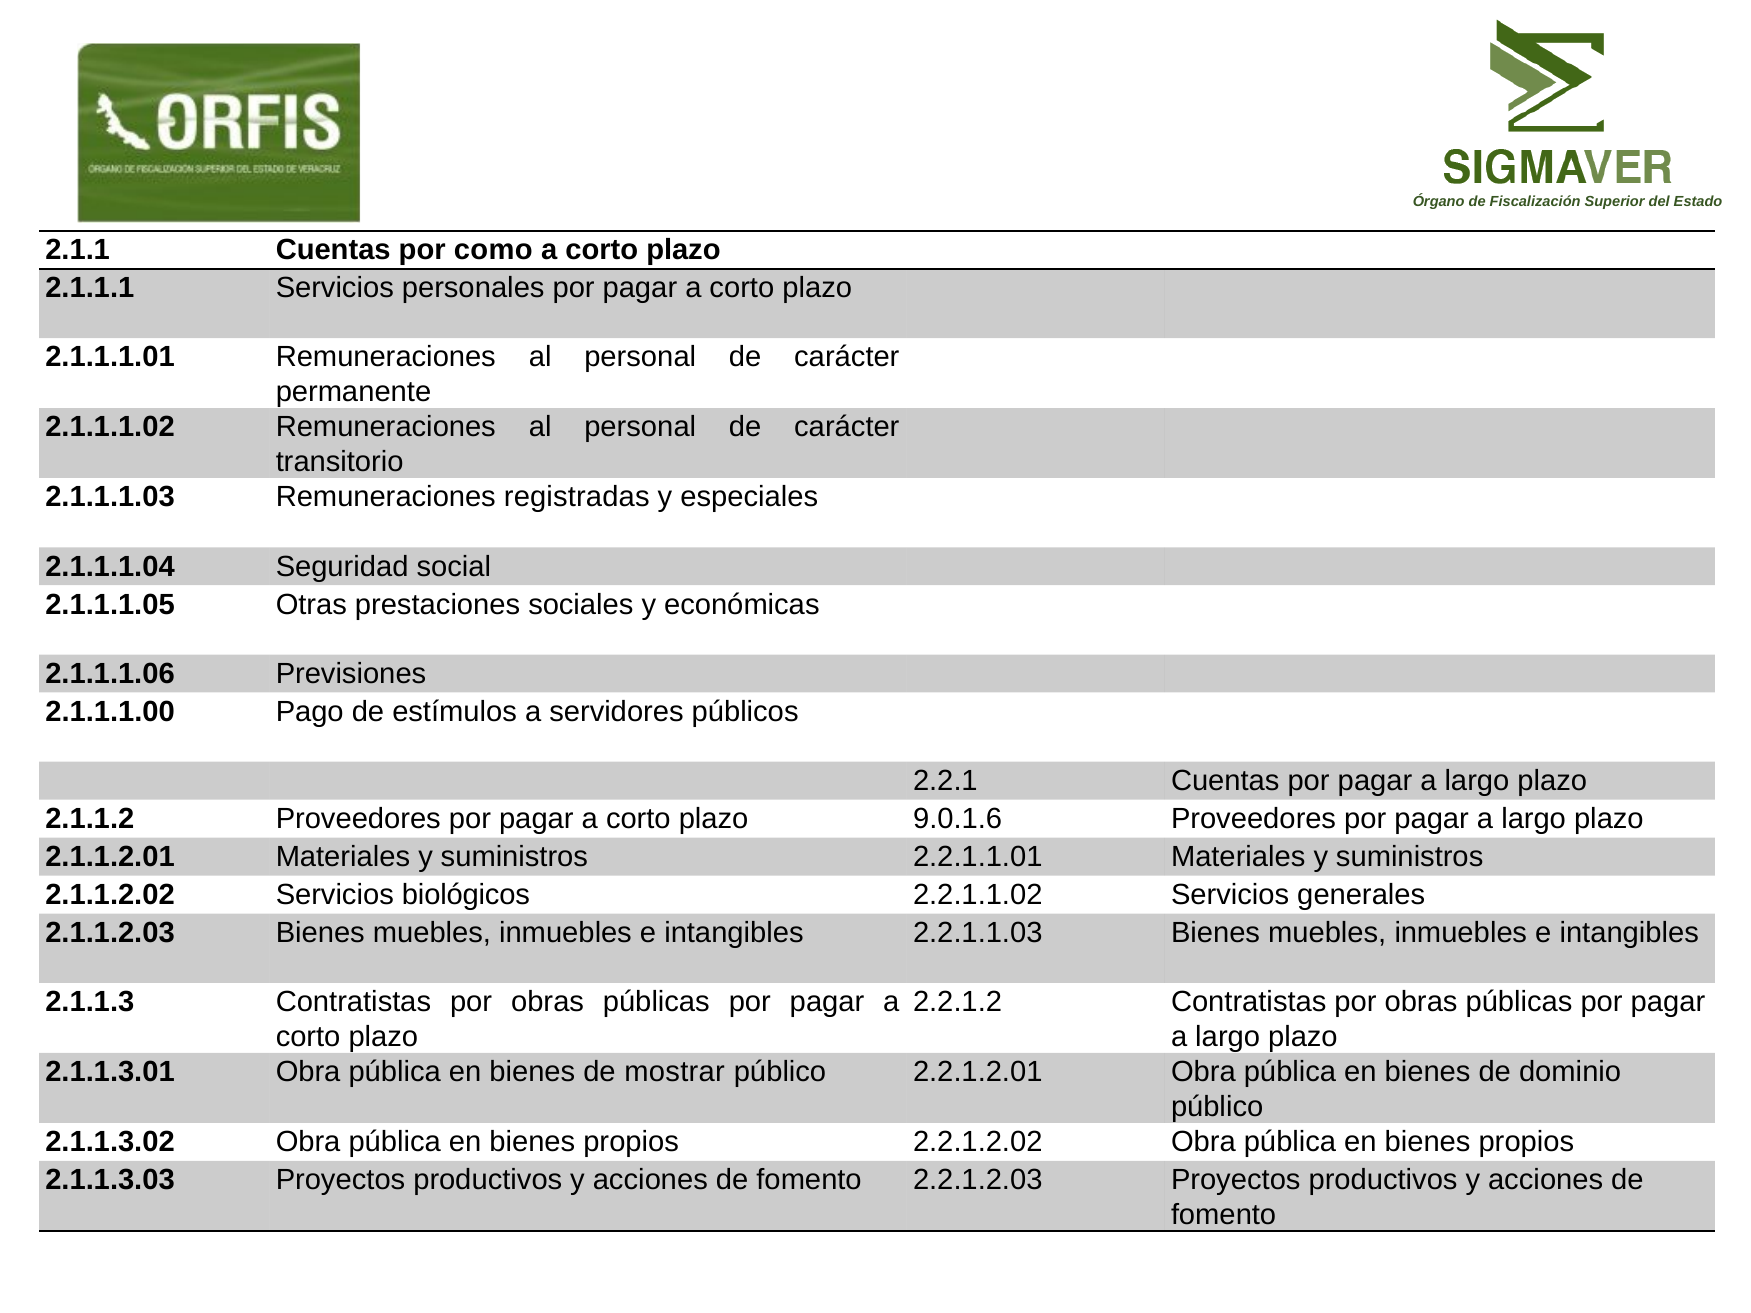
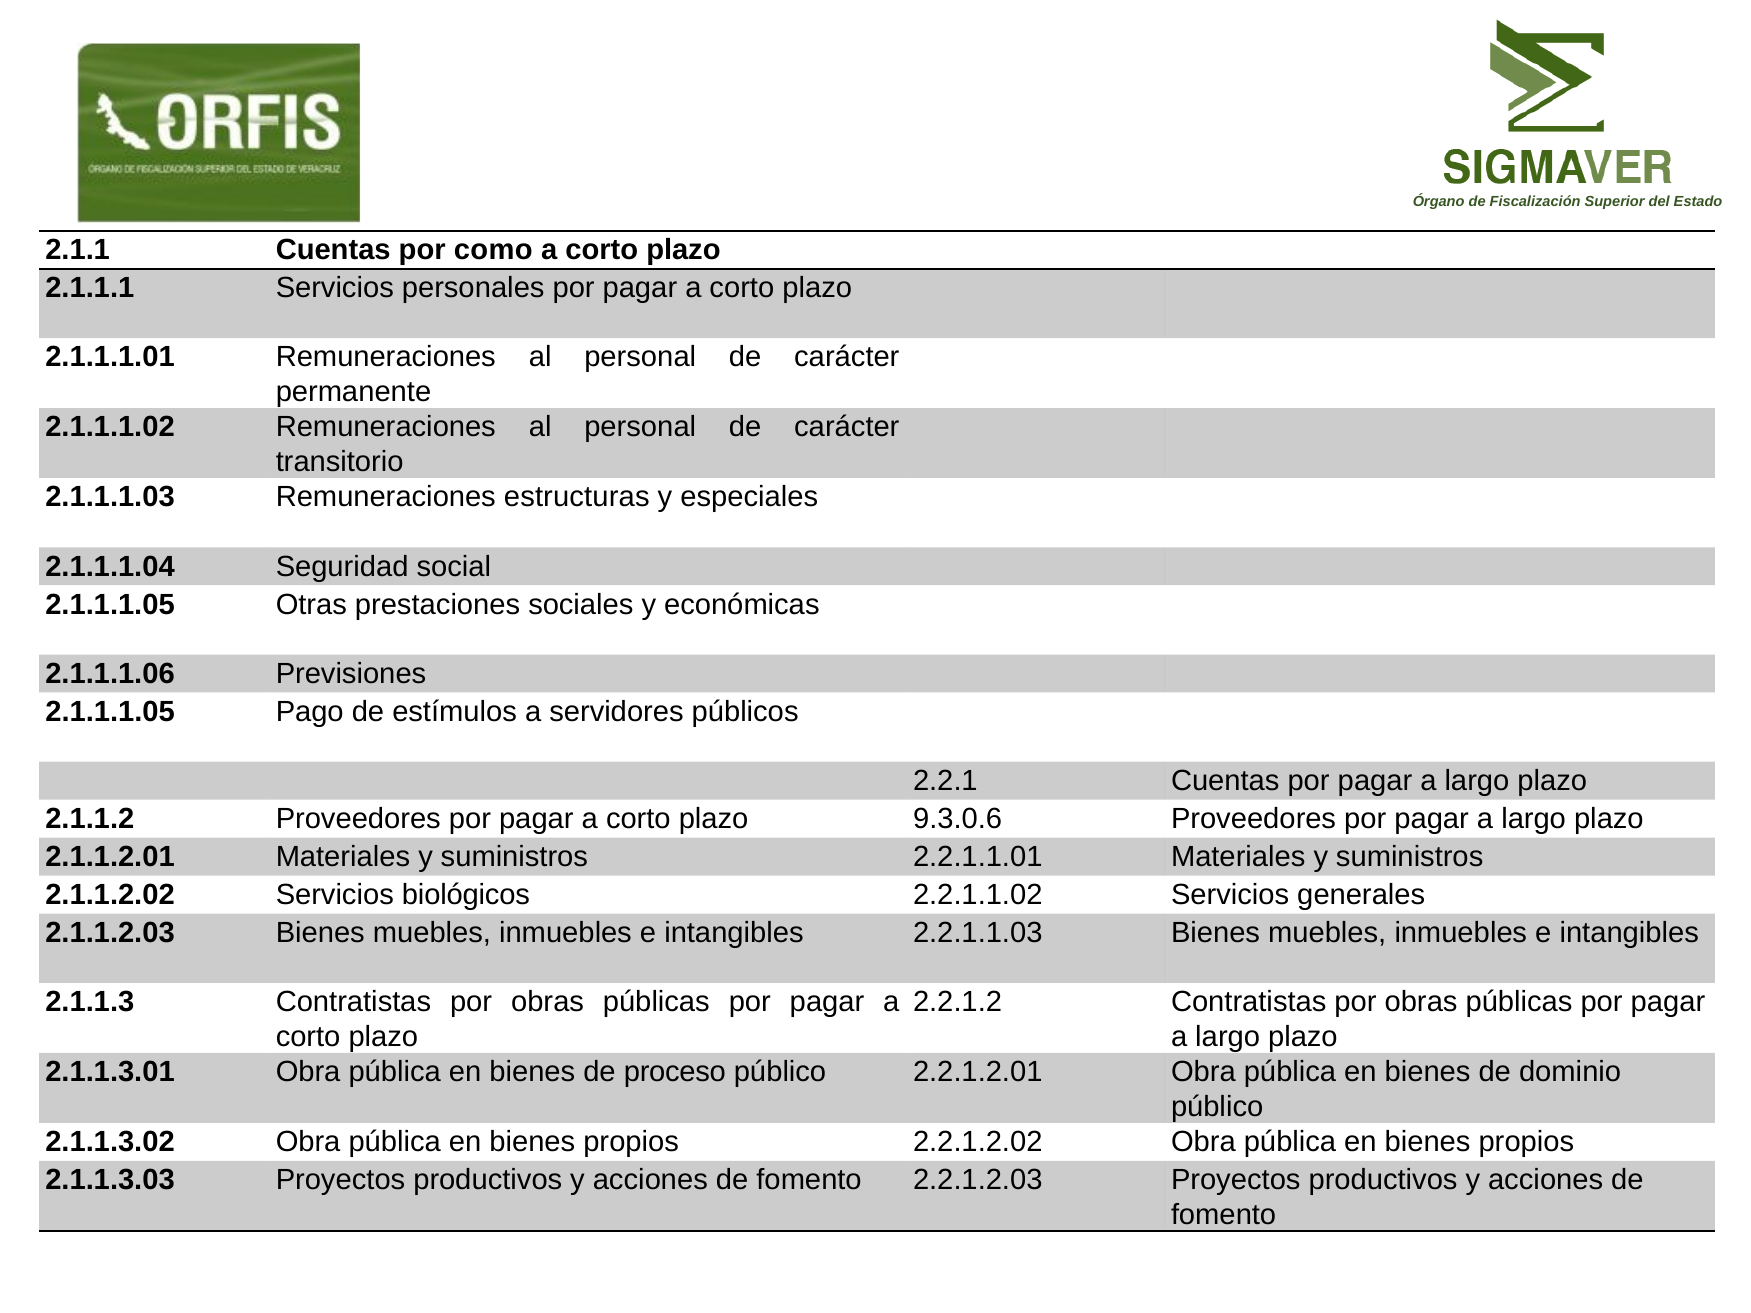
registradas: registradas -> estructuras
2.1.1.1.00 at (110, 712): 2.1.1.1.00 -> 2.1.1.1.05
9.0.1.6: 9.0.1.6 -> 9.3.0.6
mostrar: mostrar -> proceso
